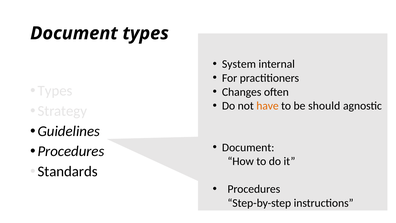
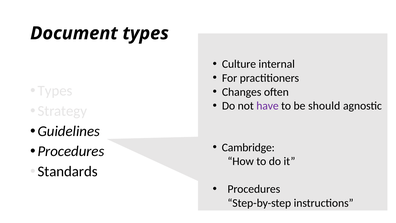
System: System -> Culture
have colour: orange -> purple
Document at (248, 147): Document -> Cambridge
